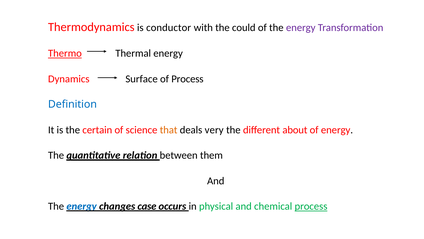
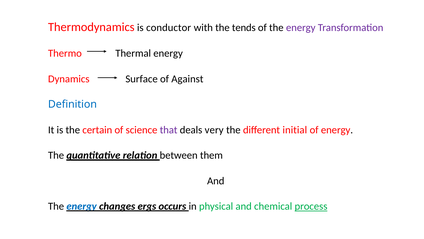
could: could -> tends
Thermo underline: present -> none
of Process: Process -> Against
that colour: orange -> purple
about: about -> initial
case: case -> ergs
